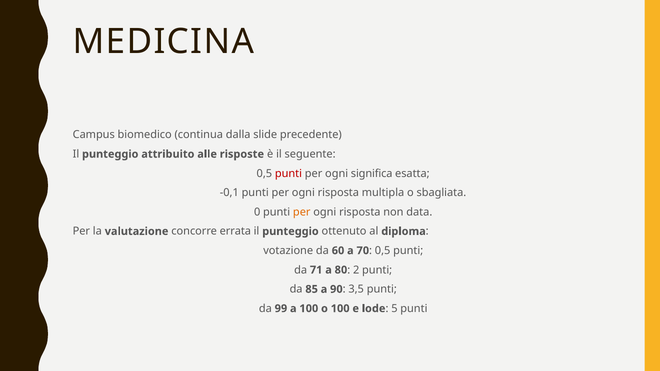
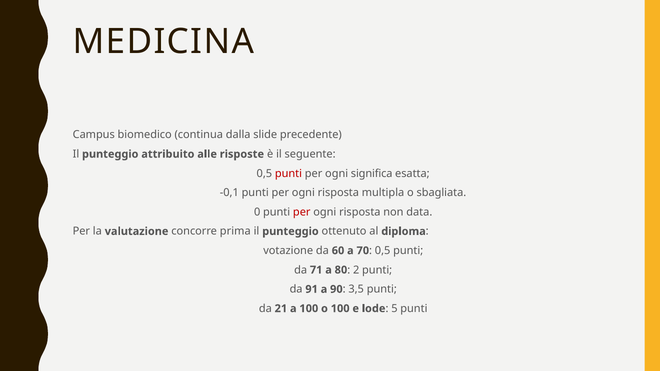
per at (302, 212) colour: orange -> red
errata: errata -> prima
85: 85 -> 91
99: 99 -> 21
